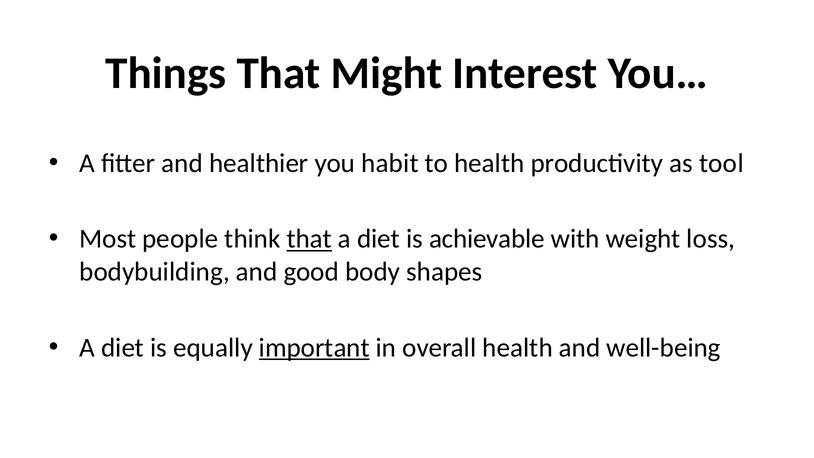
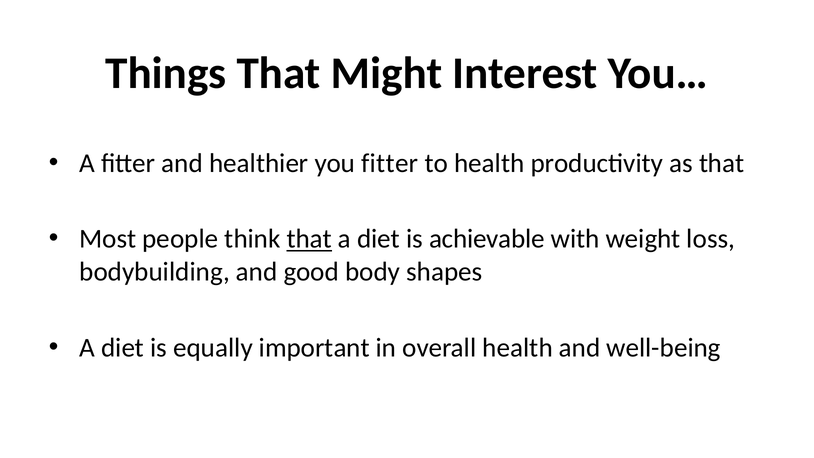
you habit: habit -> fitter
as tool: tool -> that
important underline: present -> none
